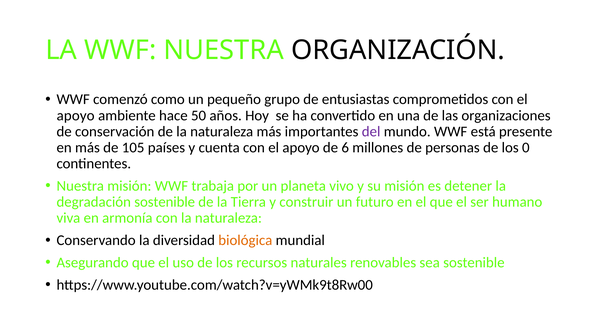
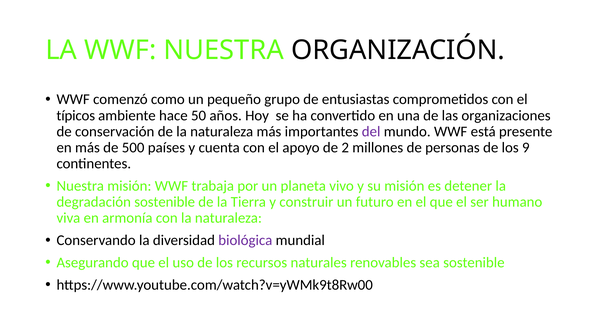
apoyo at (76, 115): apoyo -> típicos
105: 105 -> 500
6: 6 -> 2
0: 0 -> 9
biológica colour: orange -> purple
